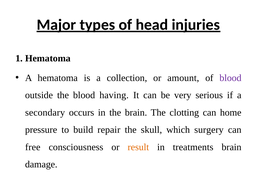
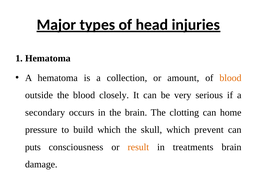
blood at (230, 78) colour: purple -> orange
having: having -> closely
build repair: repair -> which
surgery: surgery -> prevent
free: free -> puts
